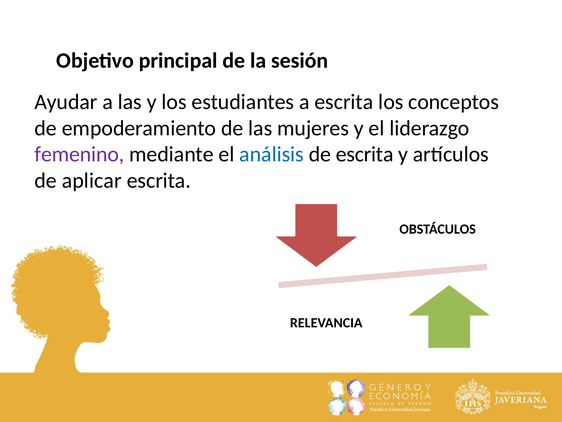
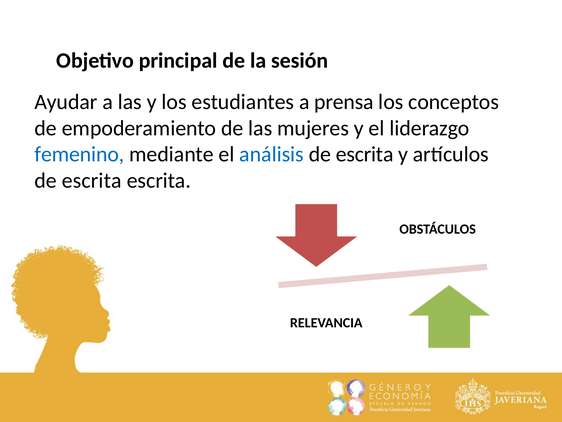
a escrita: escrita -> prensa
femenino colour: purple -> blue
aplicar at (92, 180): aplicar -> escrita
